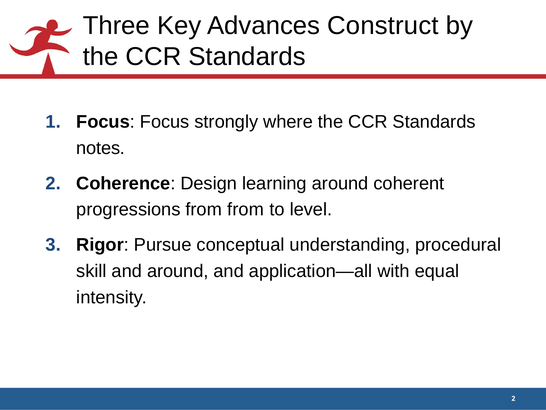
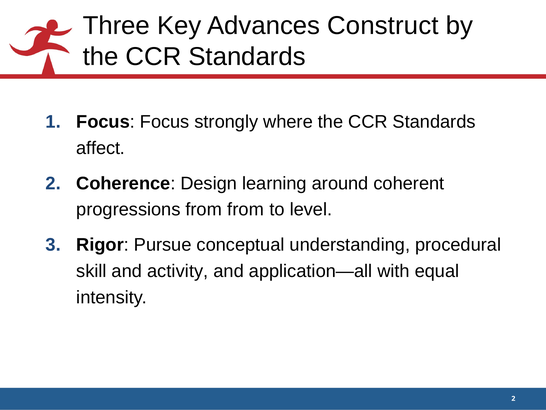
notes: notes -> affect
and around: around -> activity
